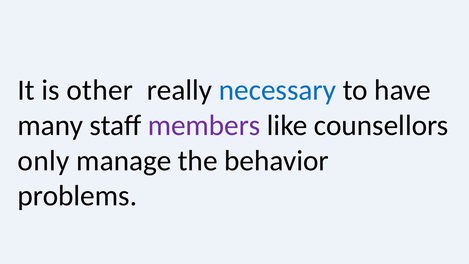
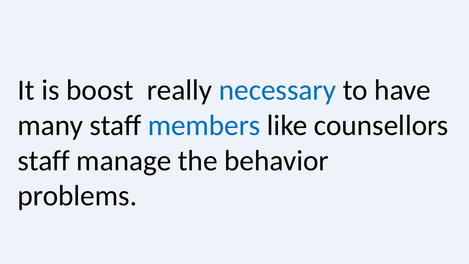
other: other -> boost
members colour: purple -> blue
only at (44, 161): only -> staff
